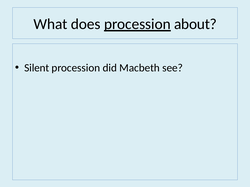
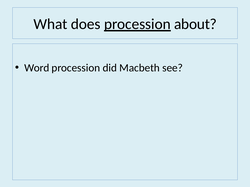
Silent: Silent -> Word
